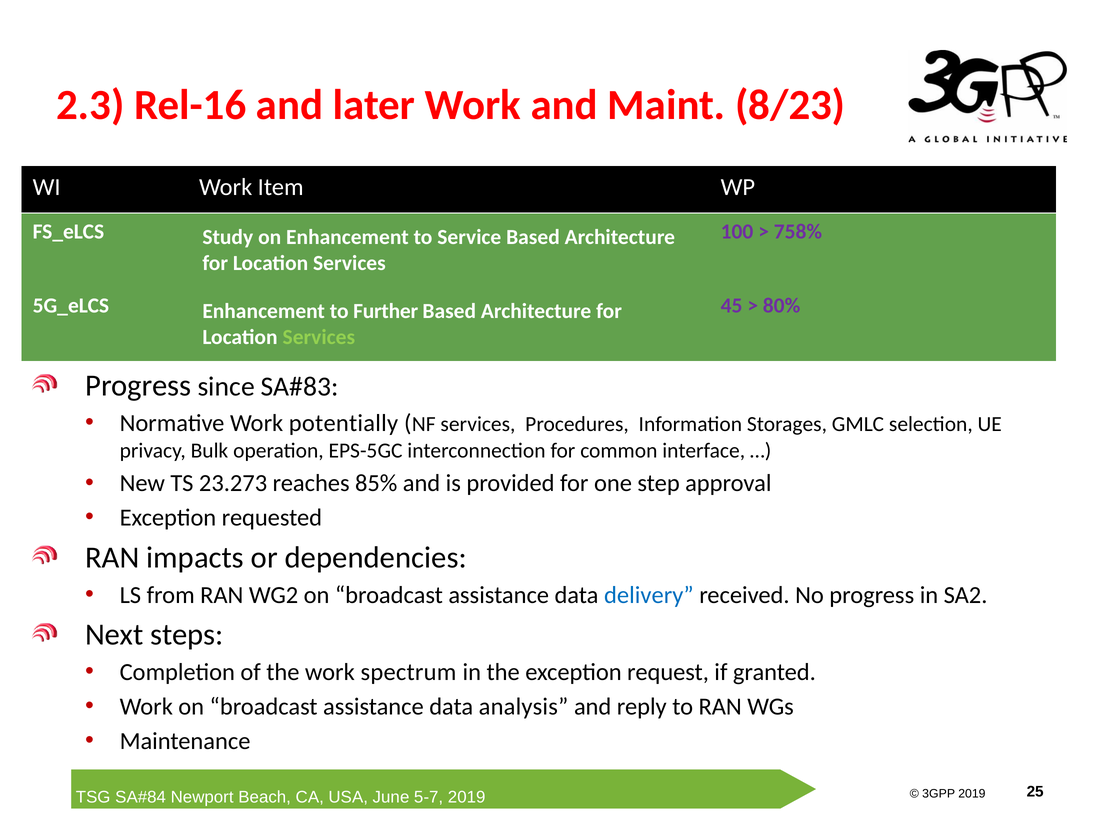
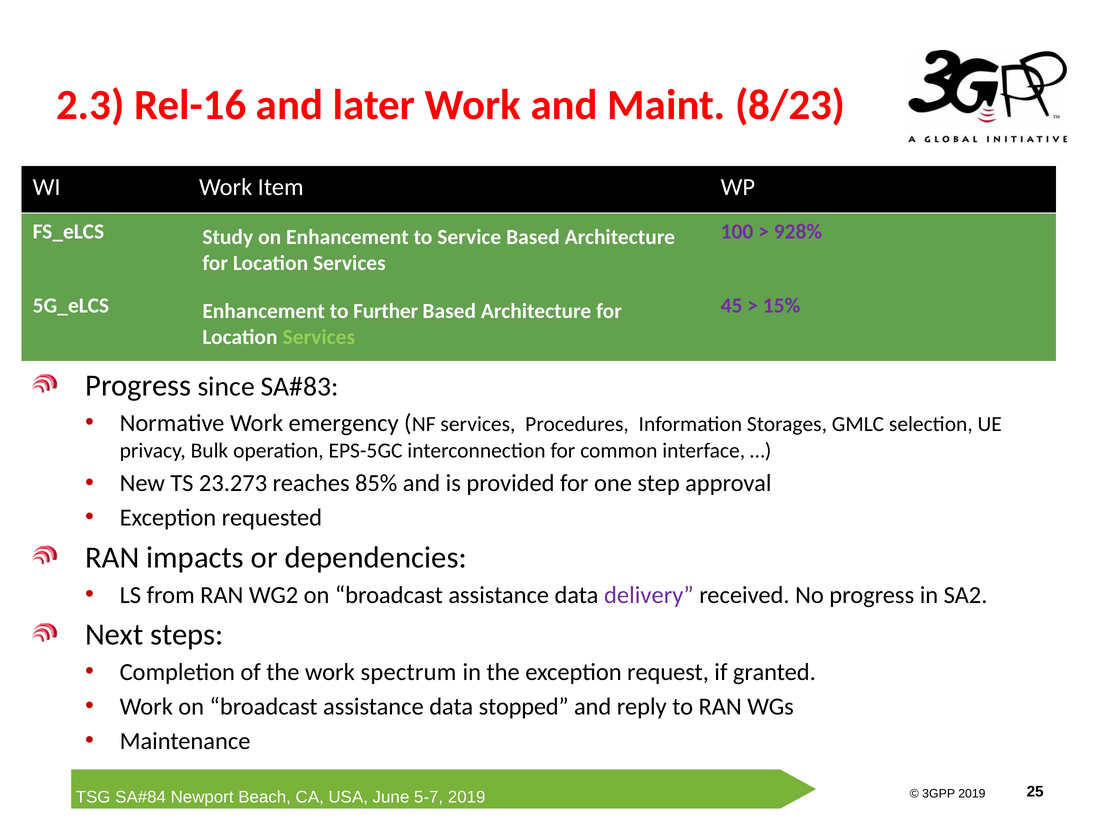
758%: 758% -> 928%
80%: 80% -> 15%
potentially: potentially -> emergency
delivery colour: blue -> purple
analysis: analysis -> stopped
